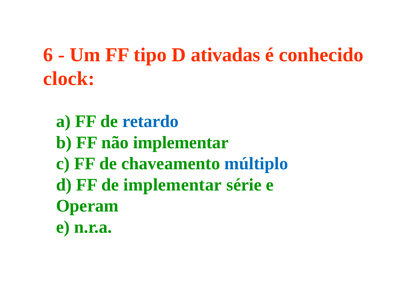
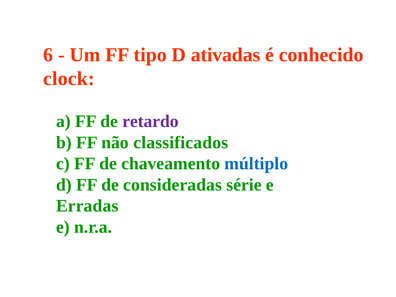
retardo colour: blue -> purple
não implementar: implementar -> classificados
de implementar: implementar -> consideradas
Operam: Operam -> Erradas
